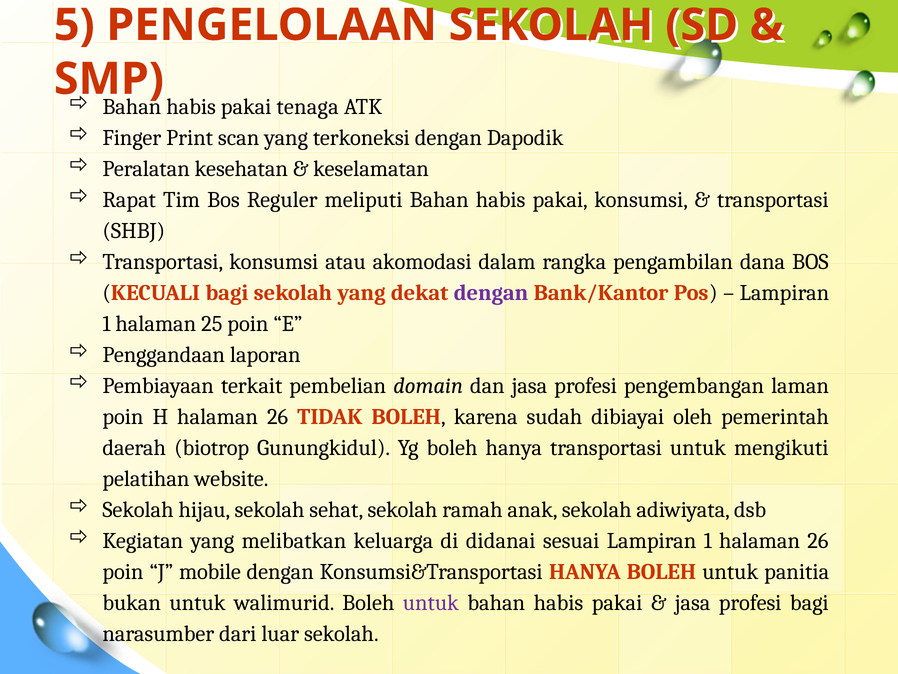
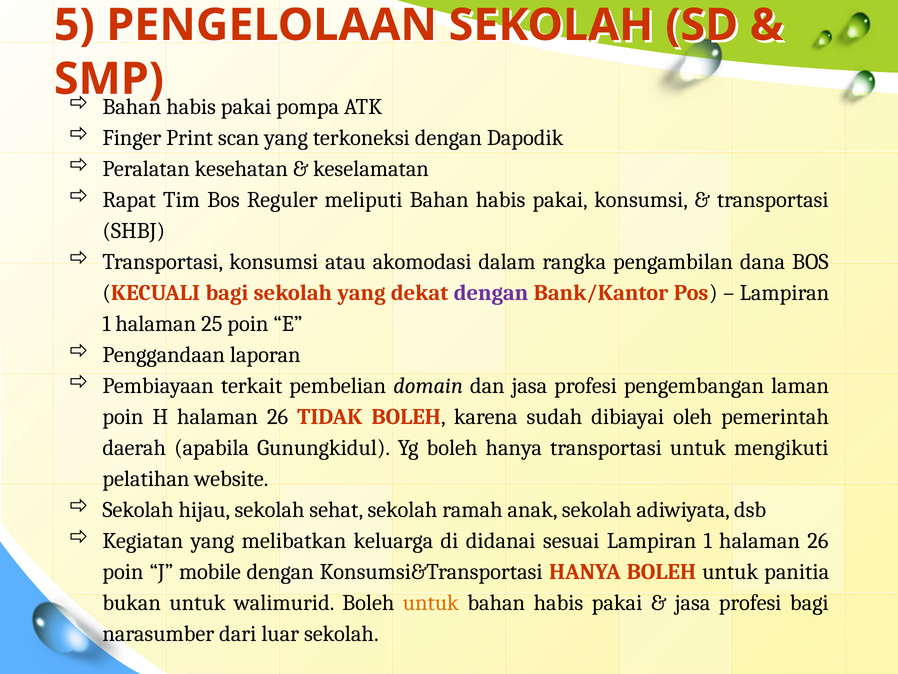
tenaga: tenaga -> pompa
biotrop: biotrop -> apabila
untuk at (431, 603) colour: purple -> orange
